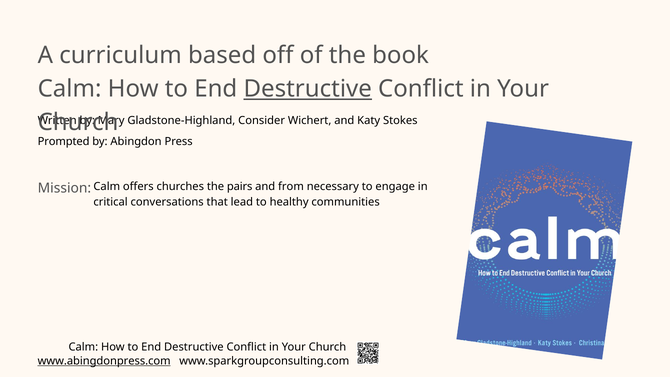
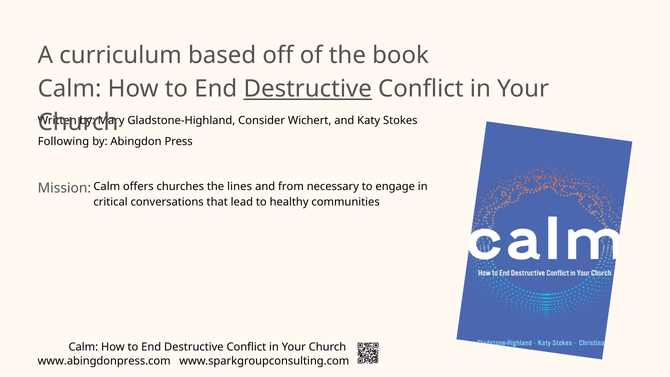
Prompted: Prompted -> Following
pairs: pairs -> lines
www.abingdonpress.com underline: present -> none
